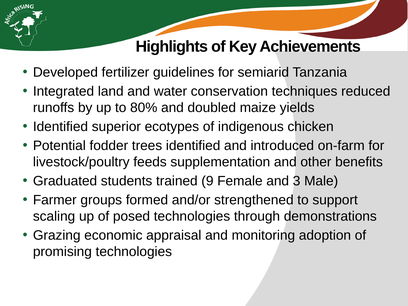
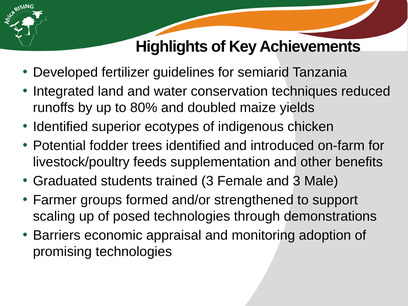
trained 9: 9 -> 3
Grazing: Grazing -> Barriers
